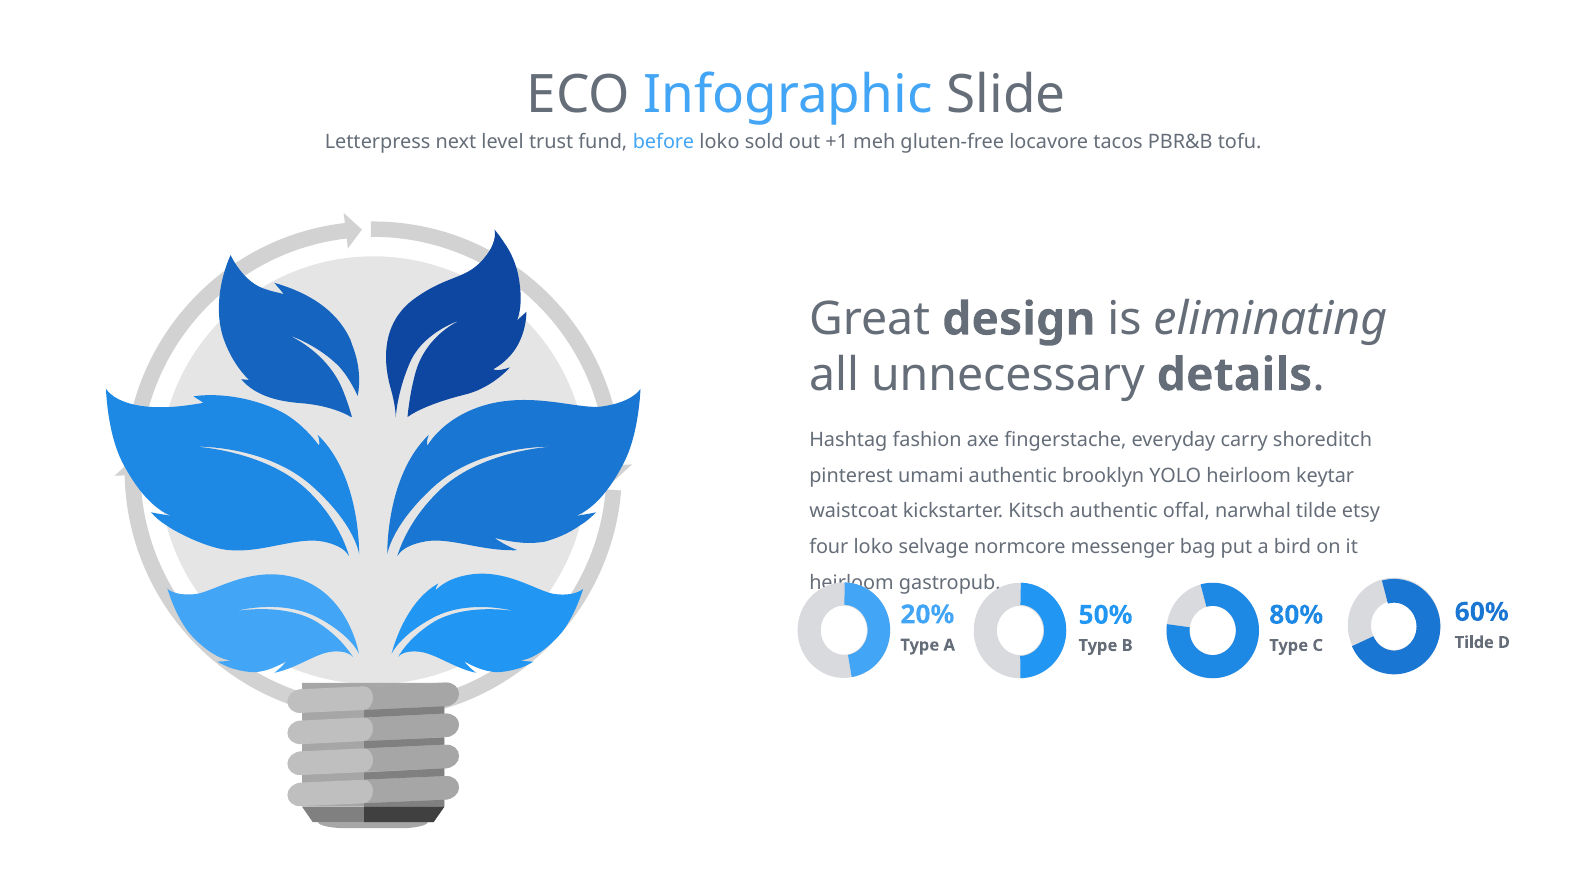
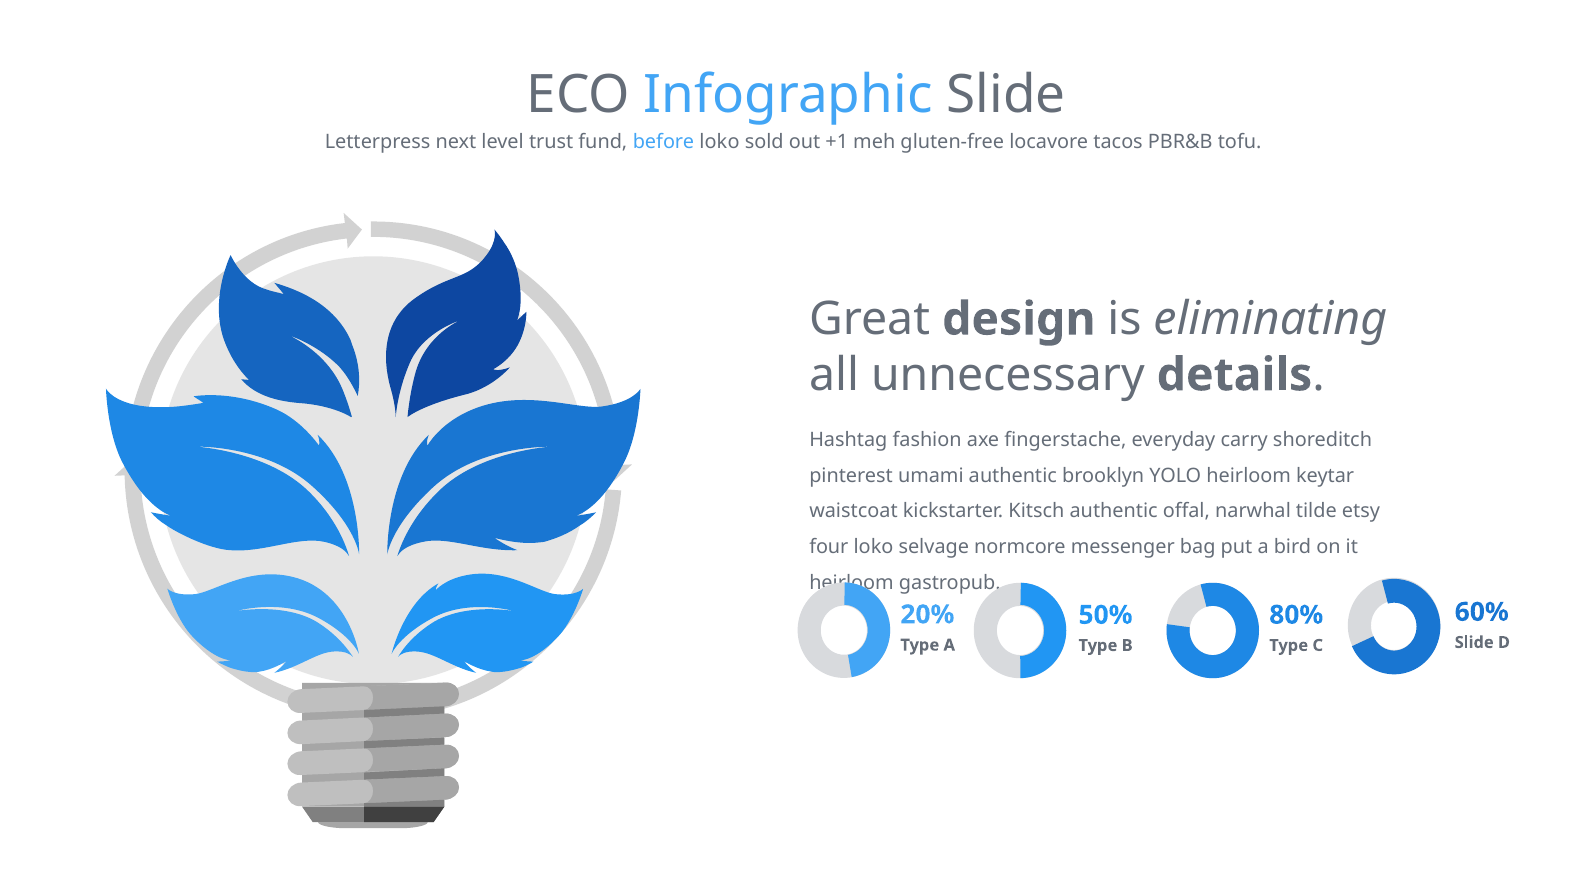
Tilde at (1474, 642): Tilde -> Slide
